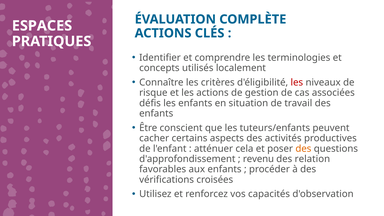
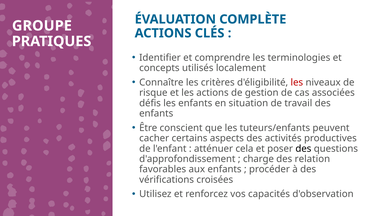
ESPACES: ESPACES -> GROUPE
des at (303, 149) colour: orange -> black
revenu: revenu -> charge
